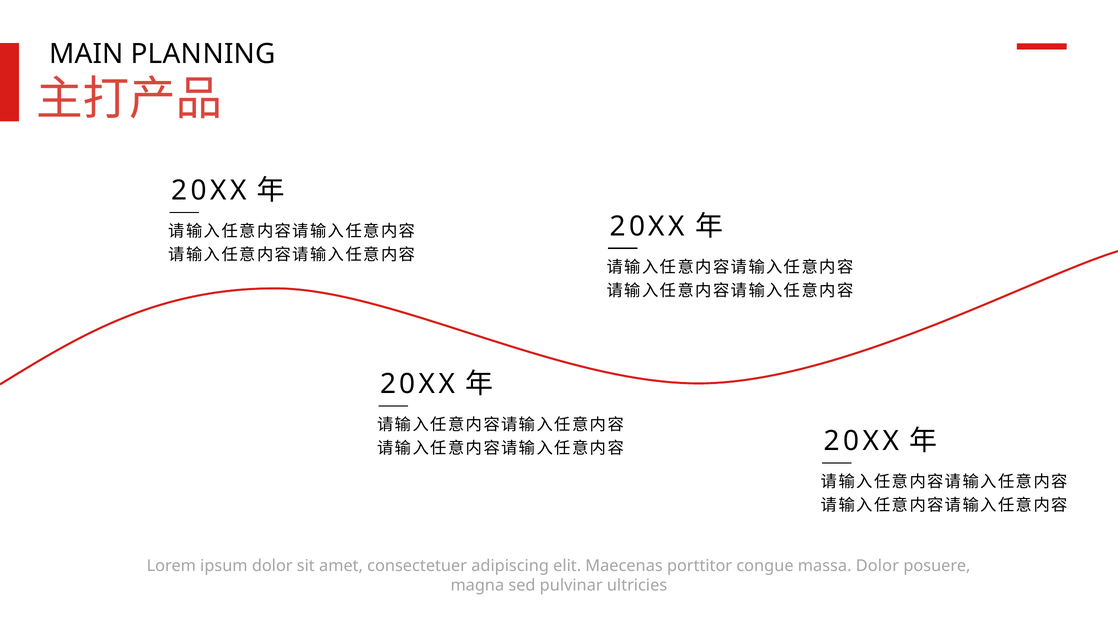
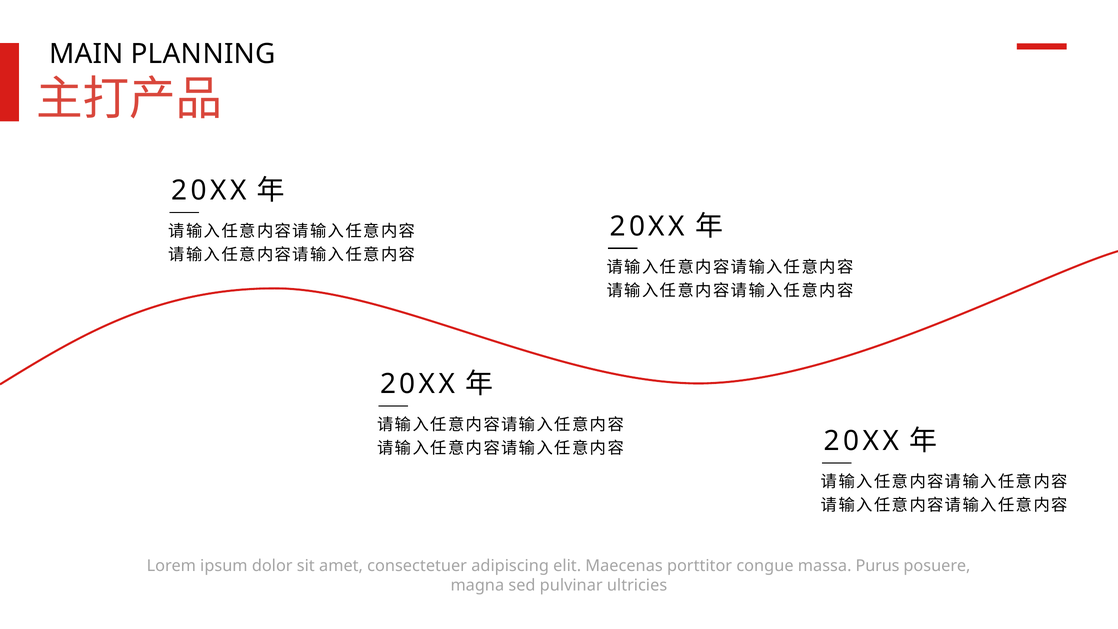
massa Dolor: Dolor -> Purus
